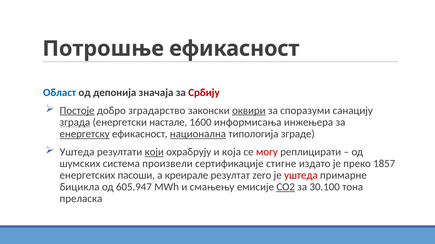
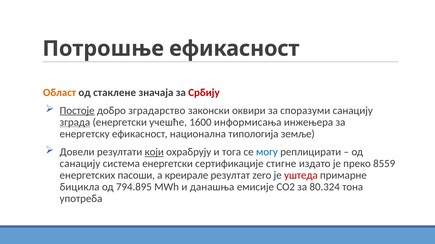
Област colour: blue -> orange
депонија: депонија -> стаклене
оквири underline: present -> none
настале: настале -> учешће
енергетску underline: present -> none
национална underline: present -> none
зграде: зграде -> земље
Уштеда at (77, 152): Уштеда -> Довели
која: која -> тога
могу colour: red -> blue
шумских at (80, 164): шумских -> санацију
система произвели: произвели -> енергетски
1857: 1857 -> 8559
605.947: 605.947 -> 794.895
смањењу: смањењу -> данашња
CO2 underline: present -> none
30.100: 30.100 -> 80.324
преласка: преласка -> употреба
